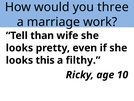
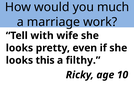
three: three -> much
than: than -> with
